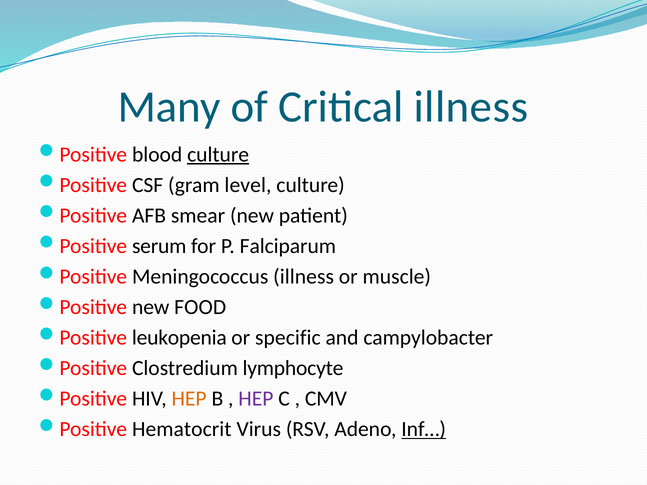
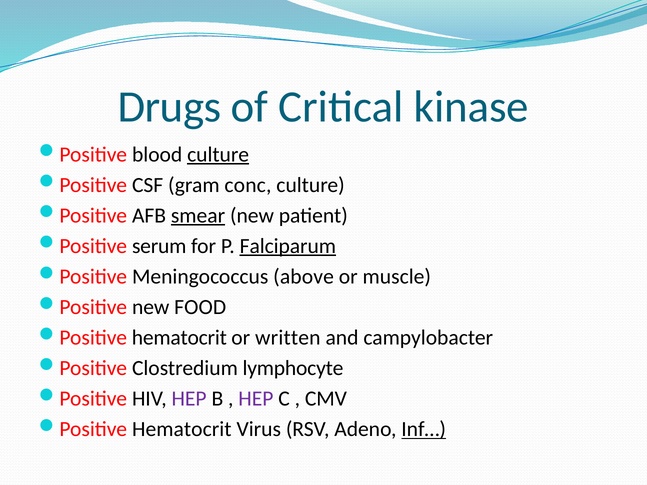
Many: Many -> Drugs
Critical illness: illness -> kinase
level: level -> conc
smear underline: none -> present
Falciparum underline: none -> present
Meningococcus illness: illness -> above
leukopenia at (179, 338): leukopenia -> hematocrit
specific: specific -> written
HEP at (189, 399) colour: orange -> purple
